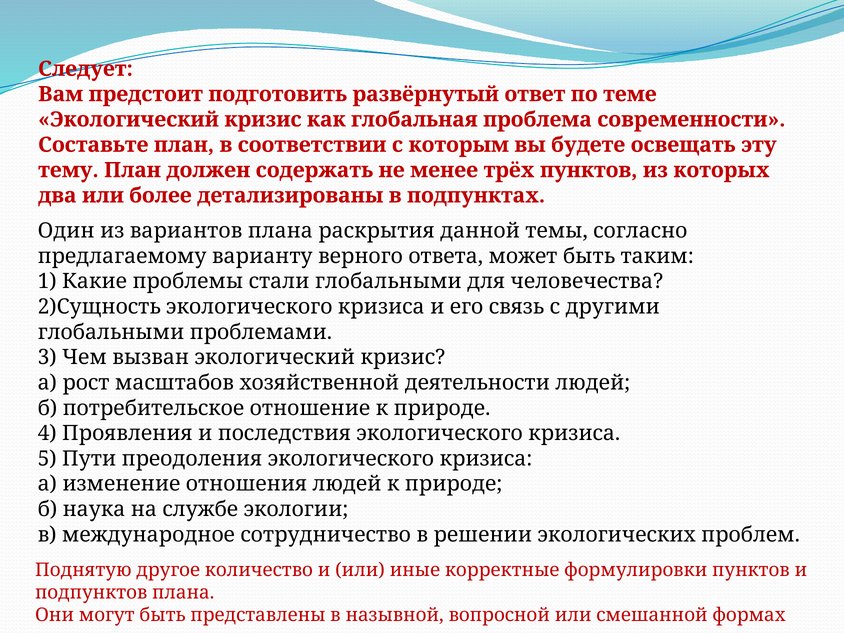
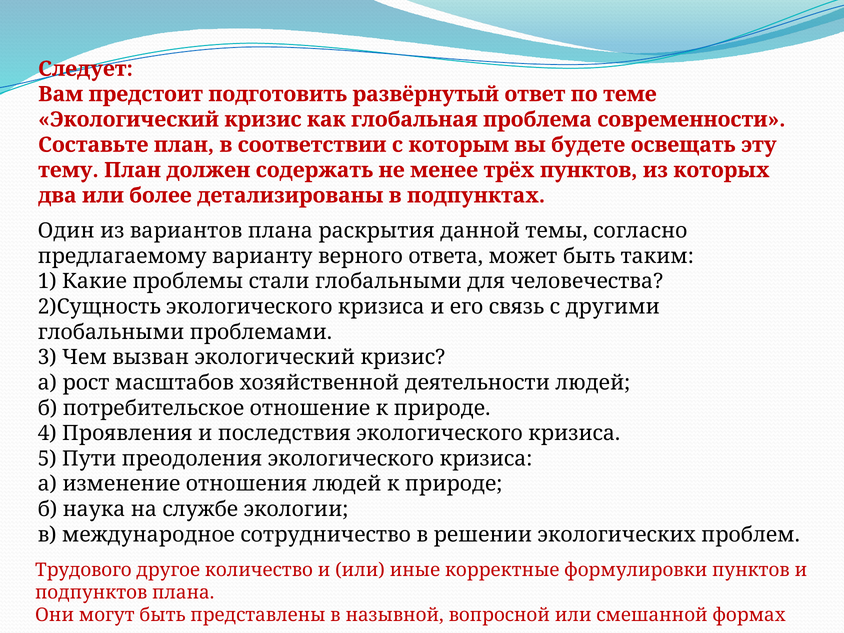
Поднятую: Поднятую -> Трудового
